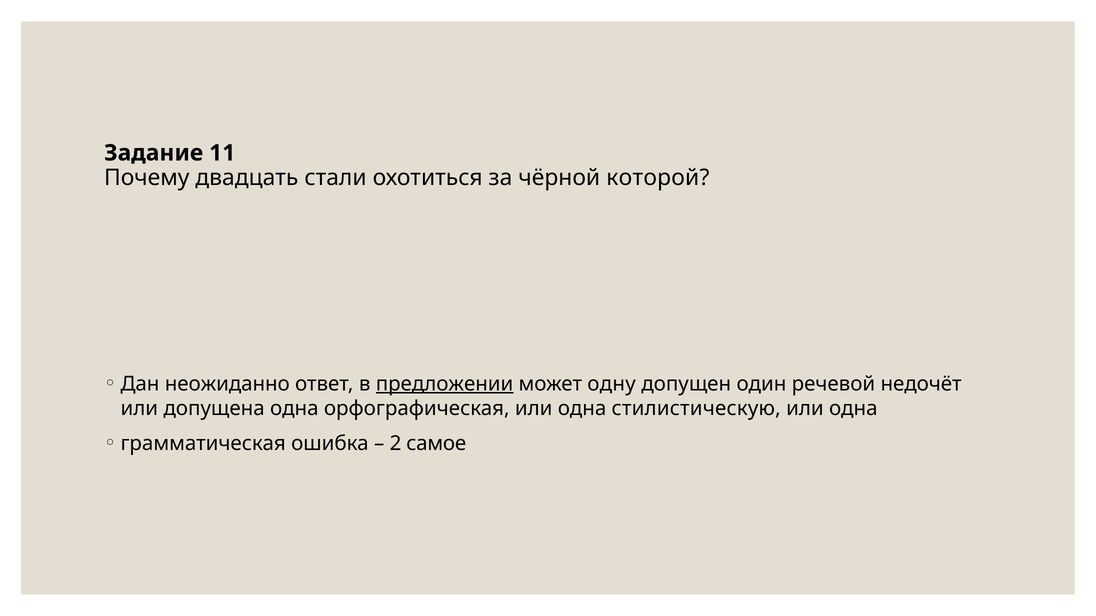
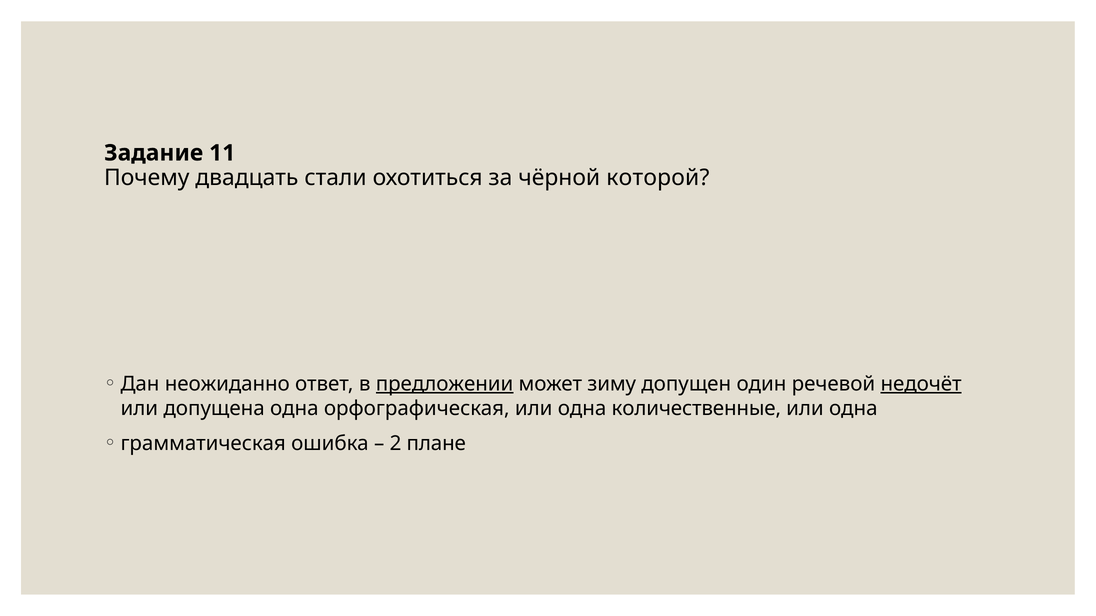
одну: одну -> зиму
недочёт underline: none -> present
стилистическую: стилистическую -> количественные
самое: самое -> плане
